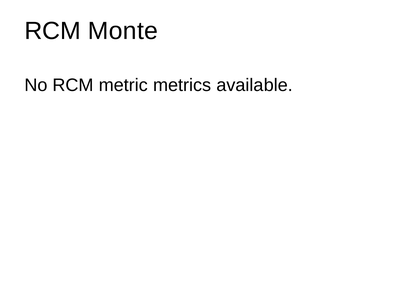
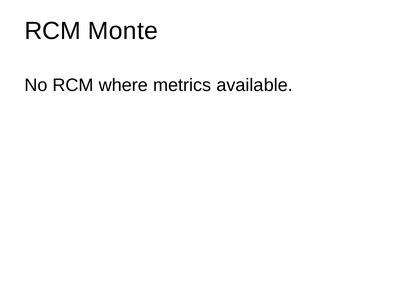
metric: metric -> where
